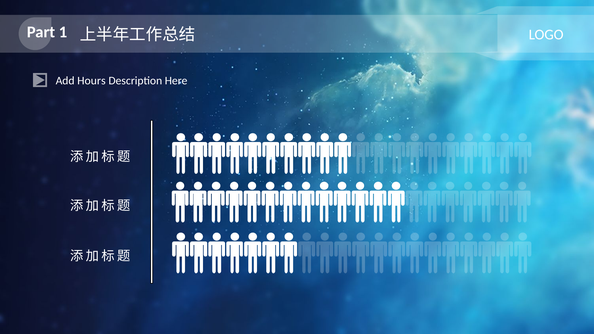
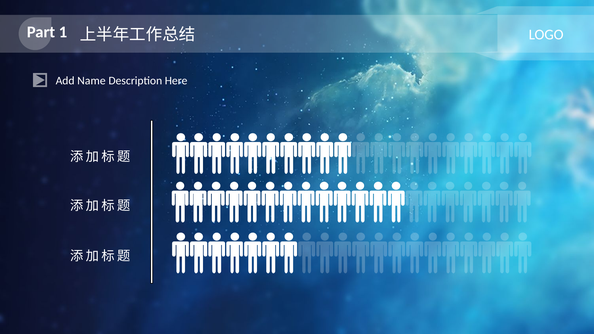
Hours: Hours -> Name
